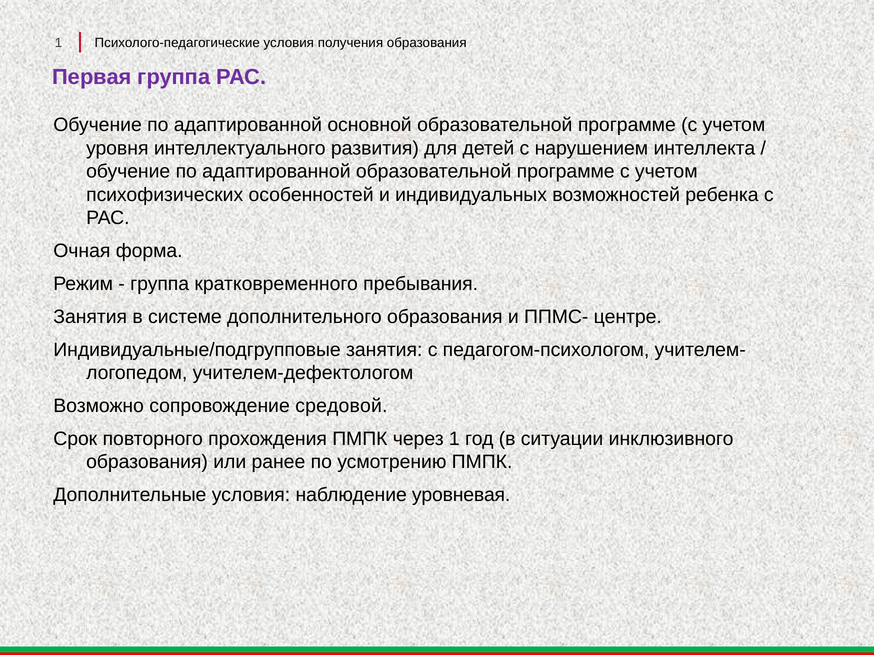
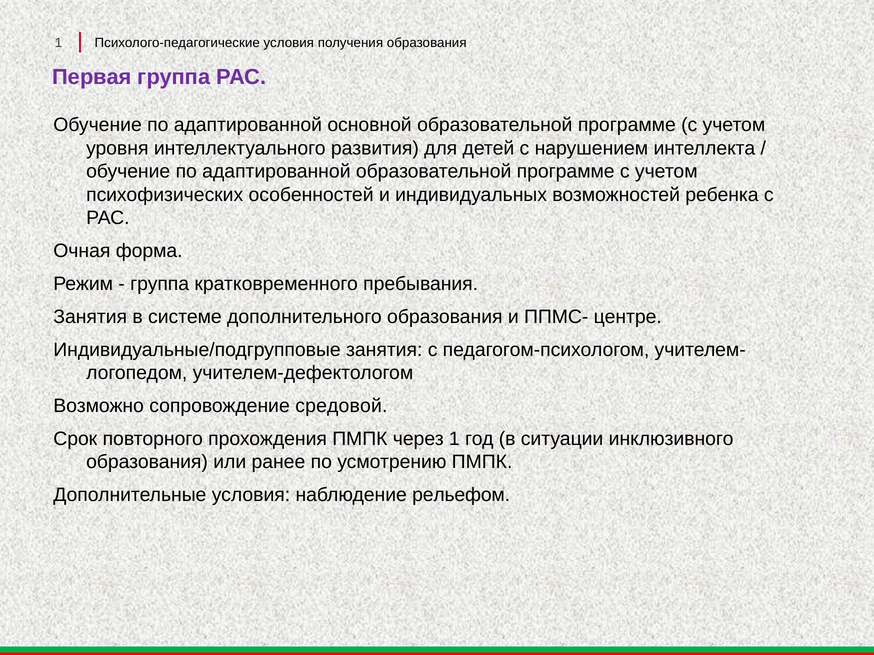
уровневая: уровневая -> рельефом
